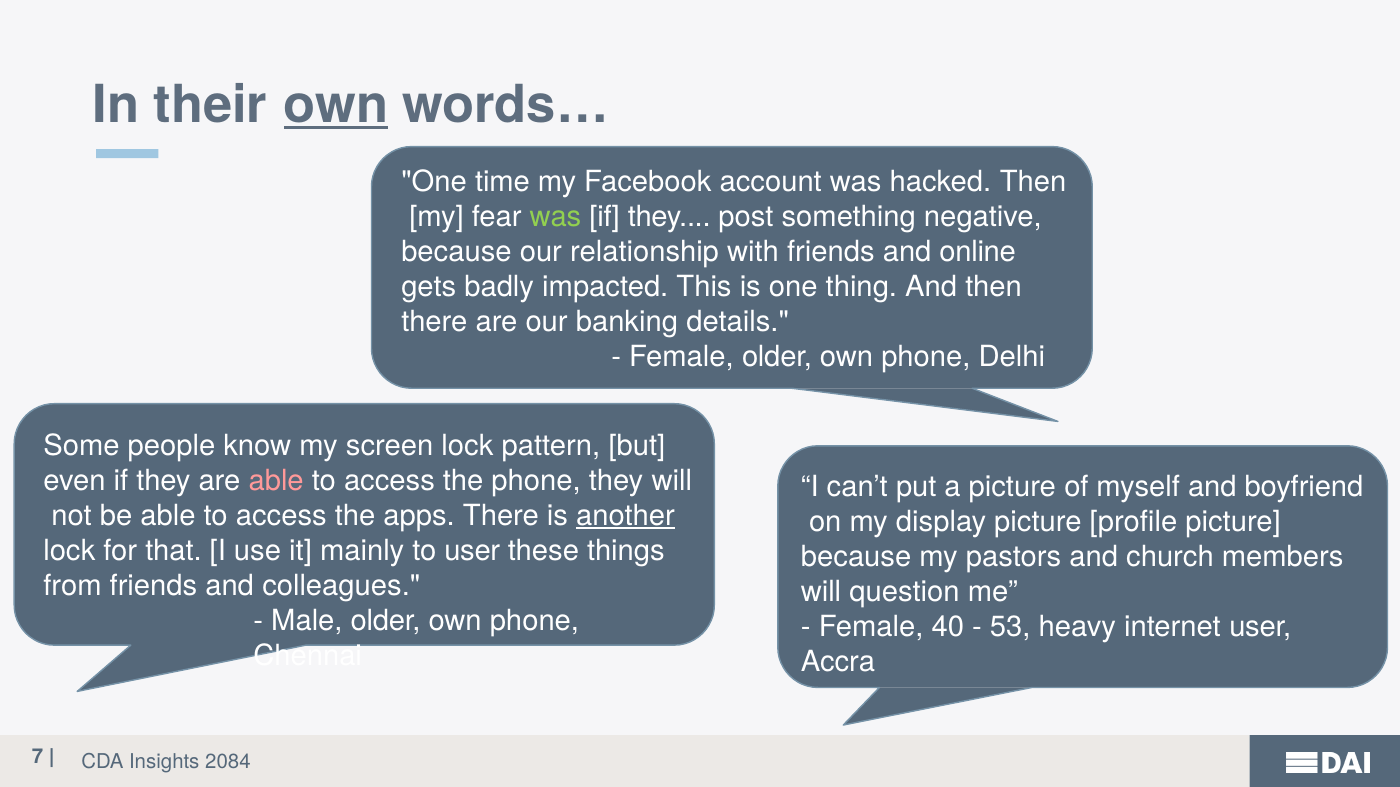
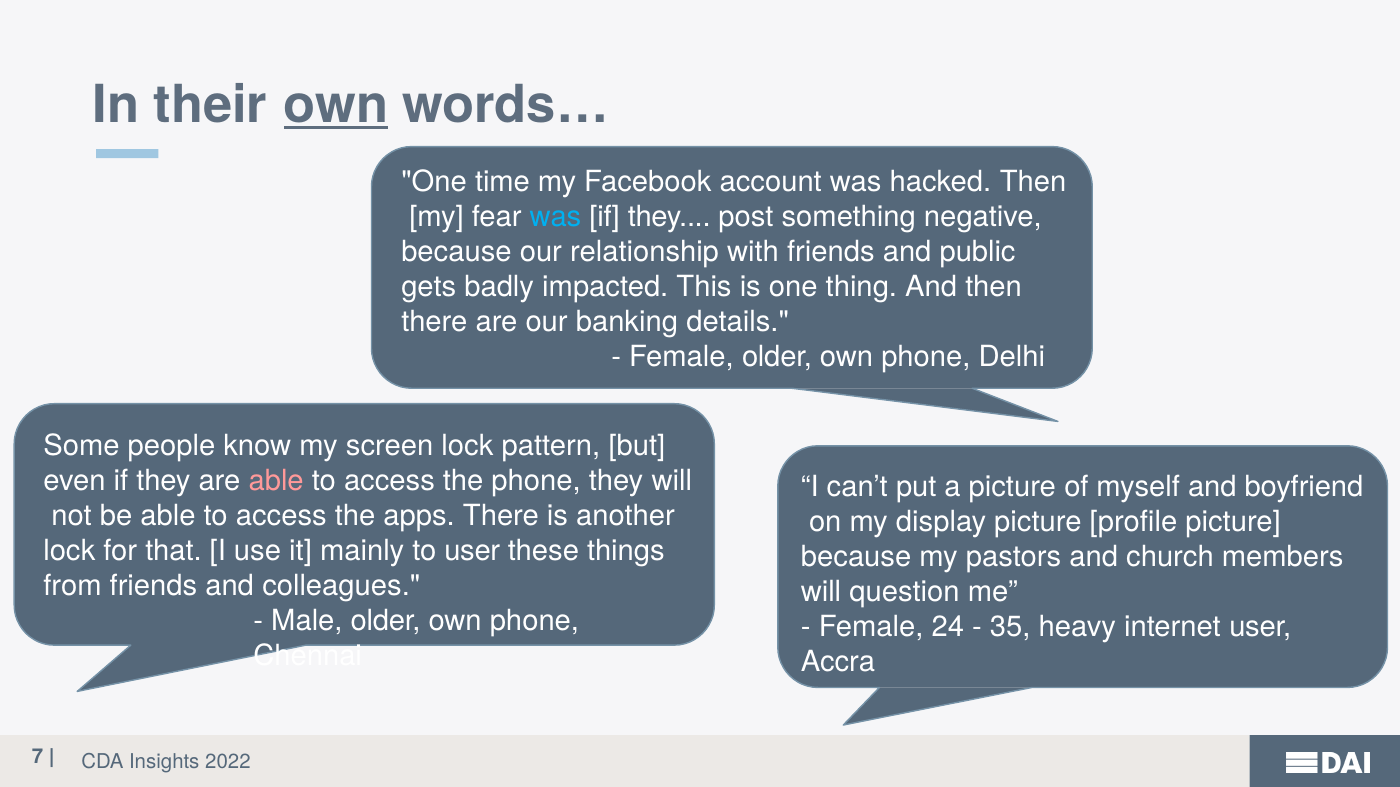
was at (555, 217) colour: light green -> light blue
online: online -> public
another underline: present -> none
40: 40 -> 24
53: 53 -> 35
2084: 2084 -> 2022
